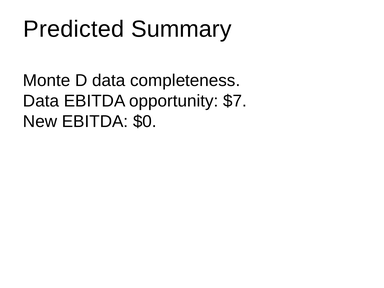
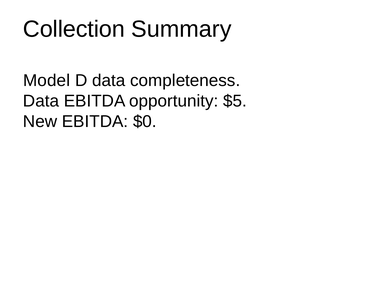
Predicted: Predicted -> Collection
Monte: Monte -> Model
$7: $7 -> $5
